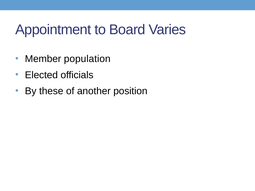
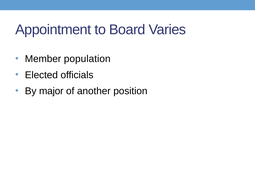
these: these -> major
